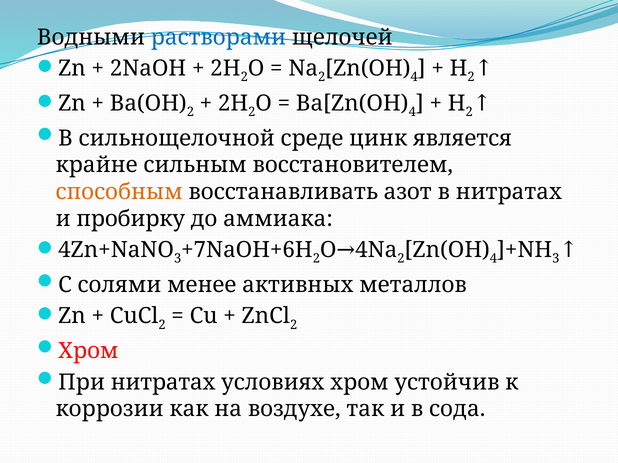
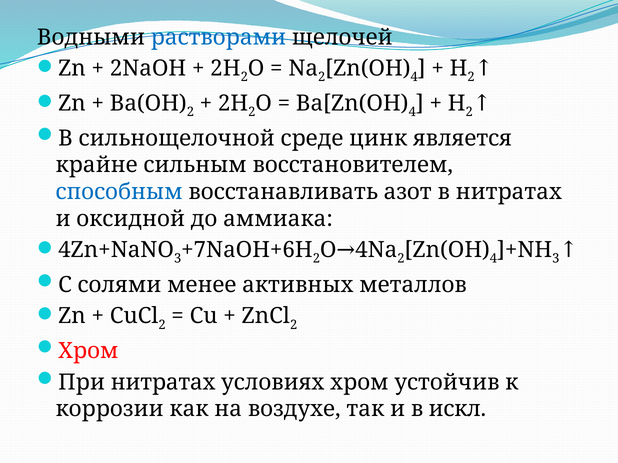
способным colour: orange -> blue
пробирку: пробирку -> оксидной
сода: сода -> искл
